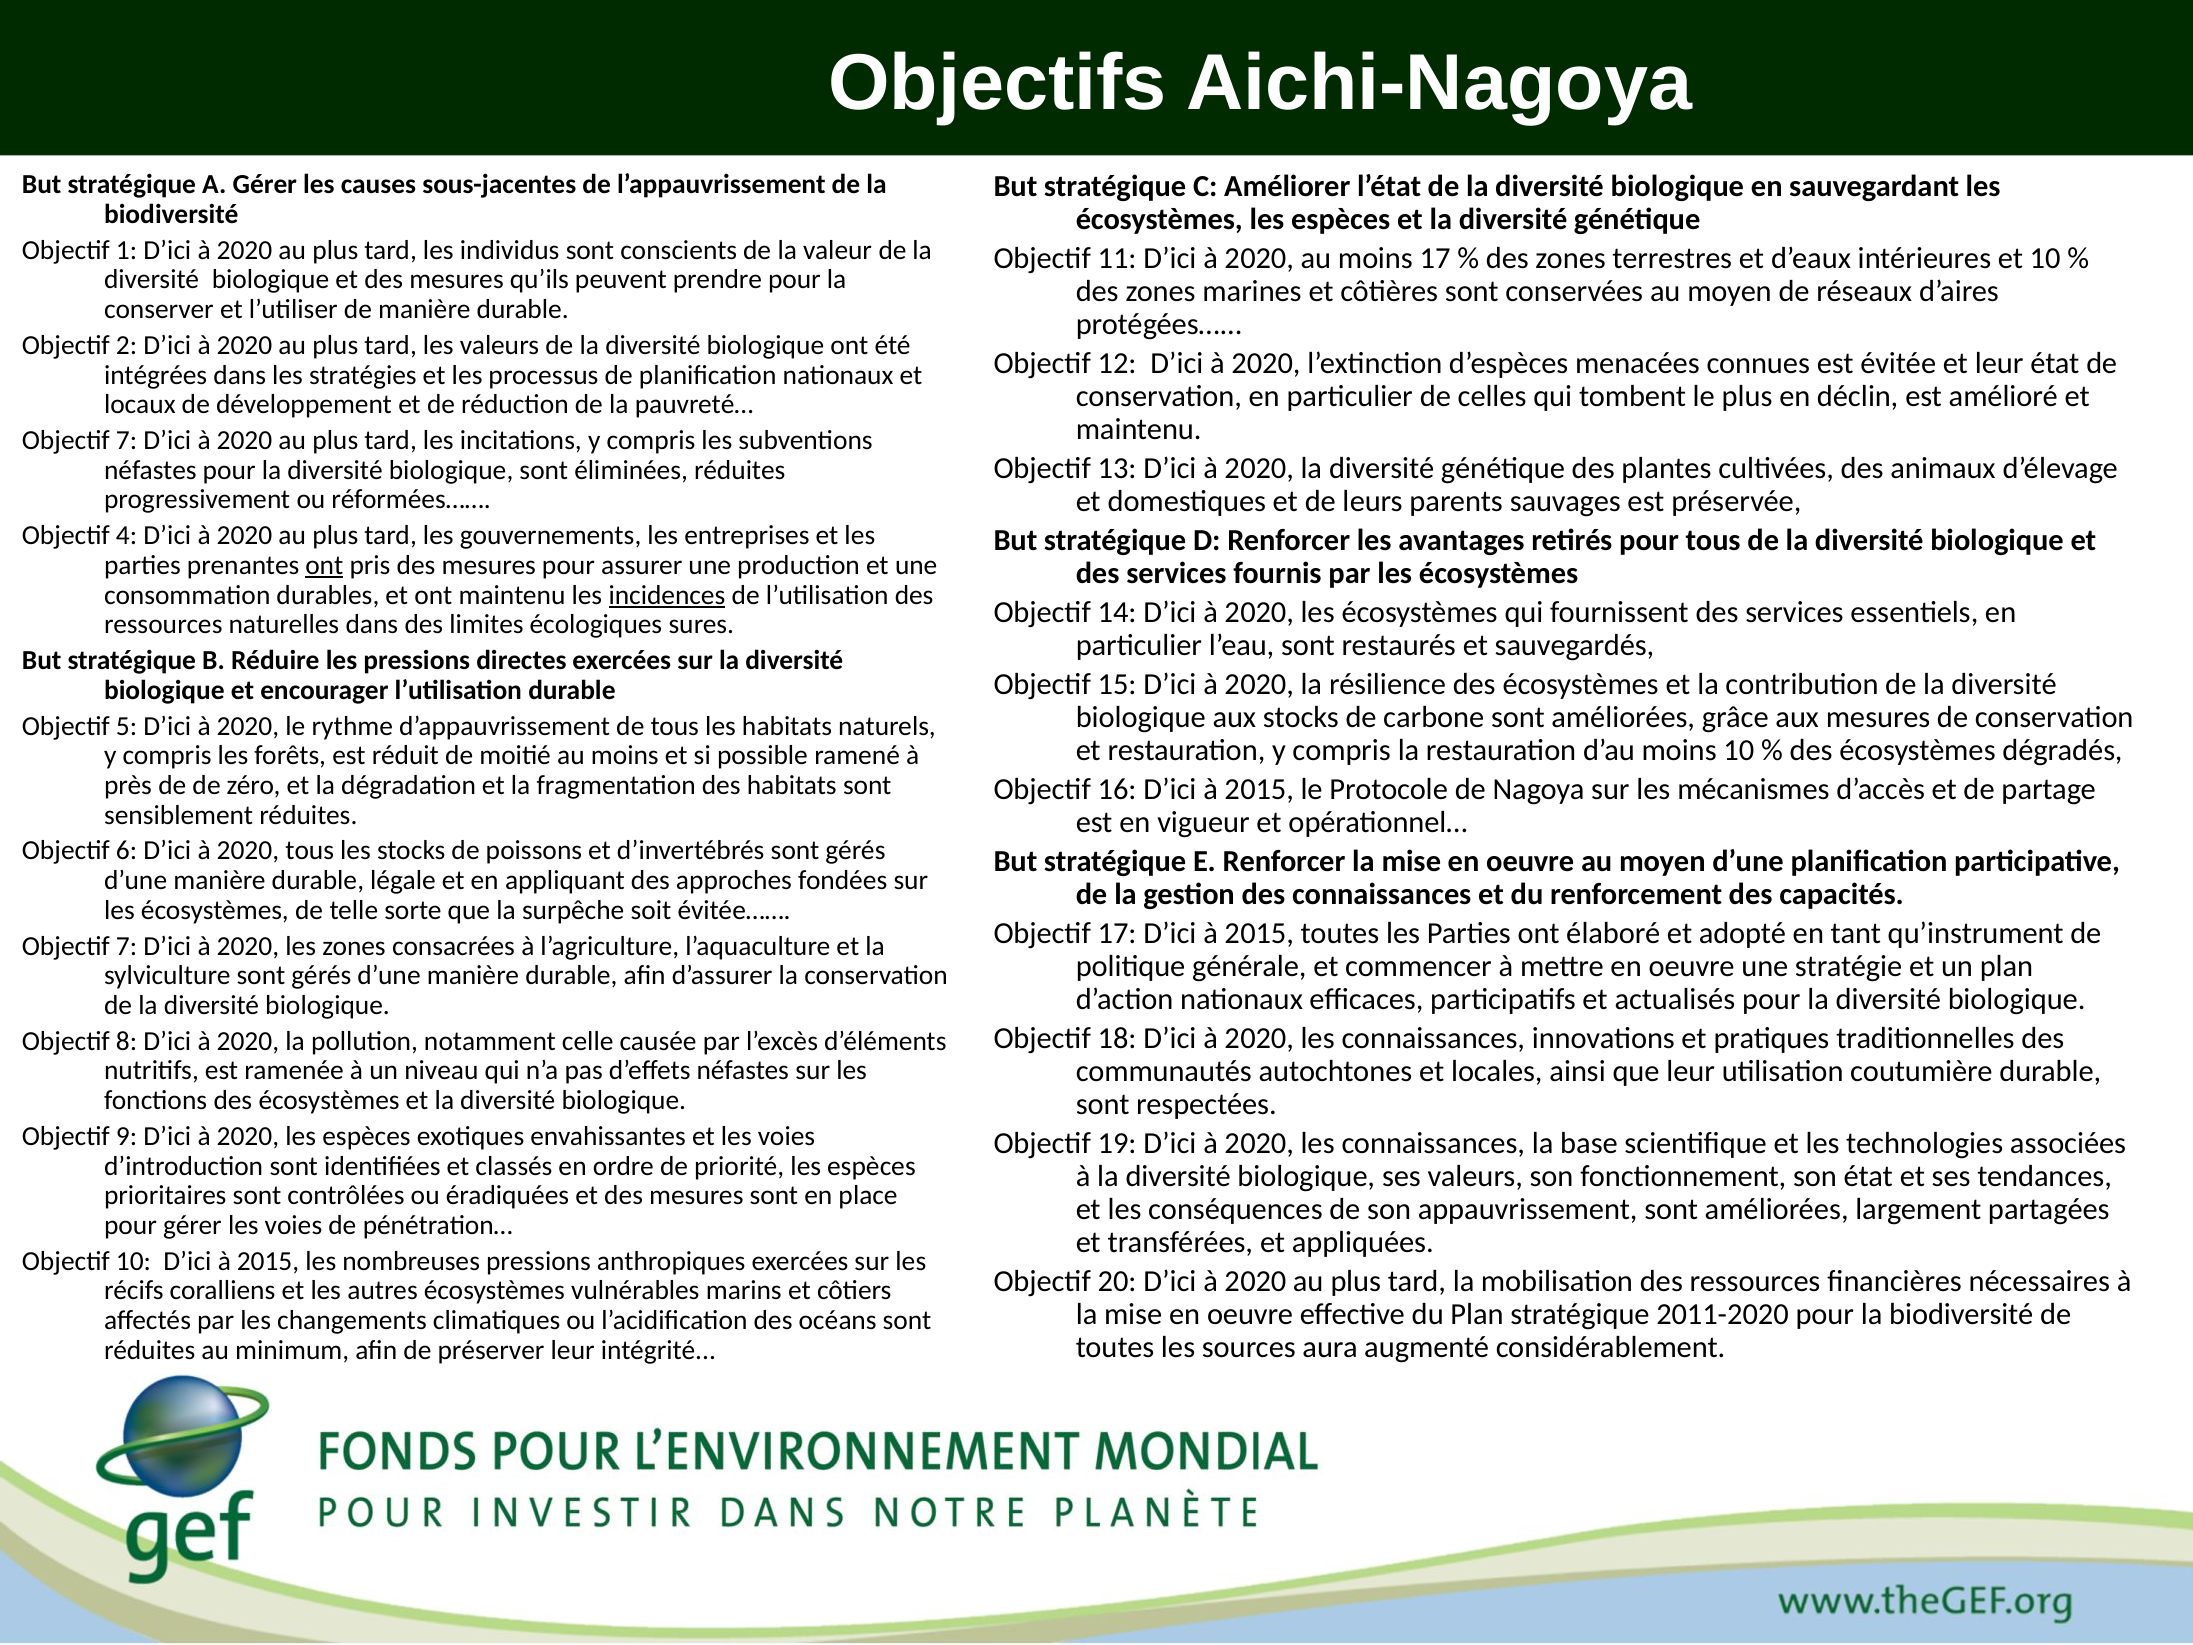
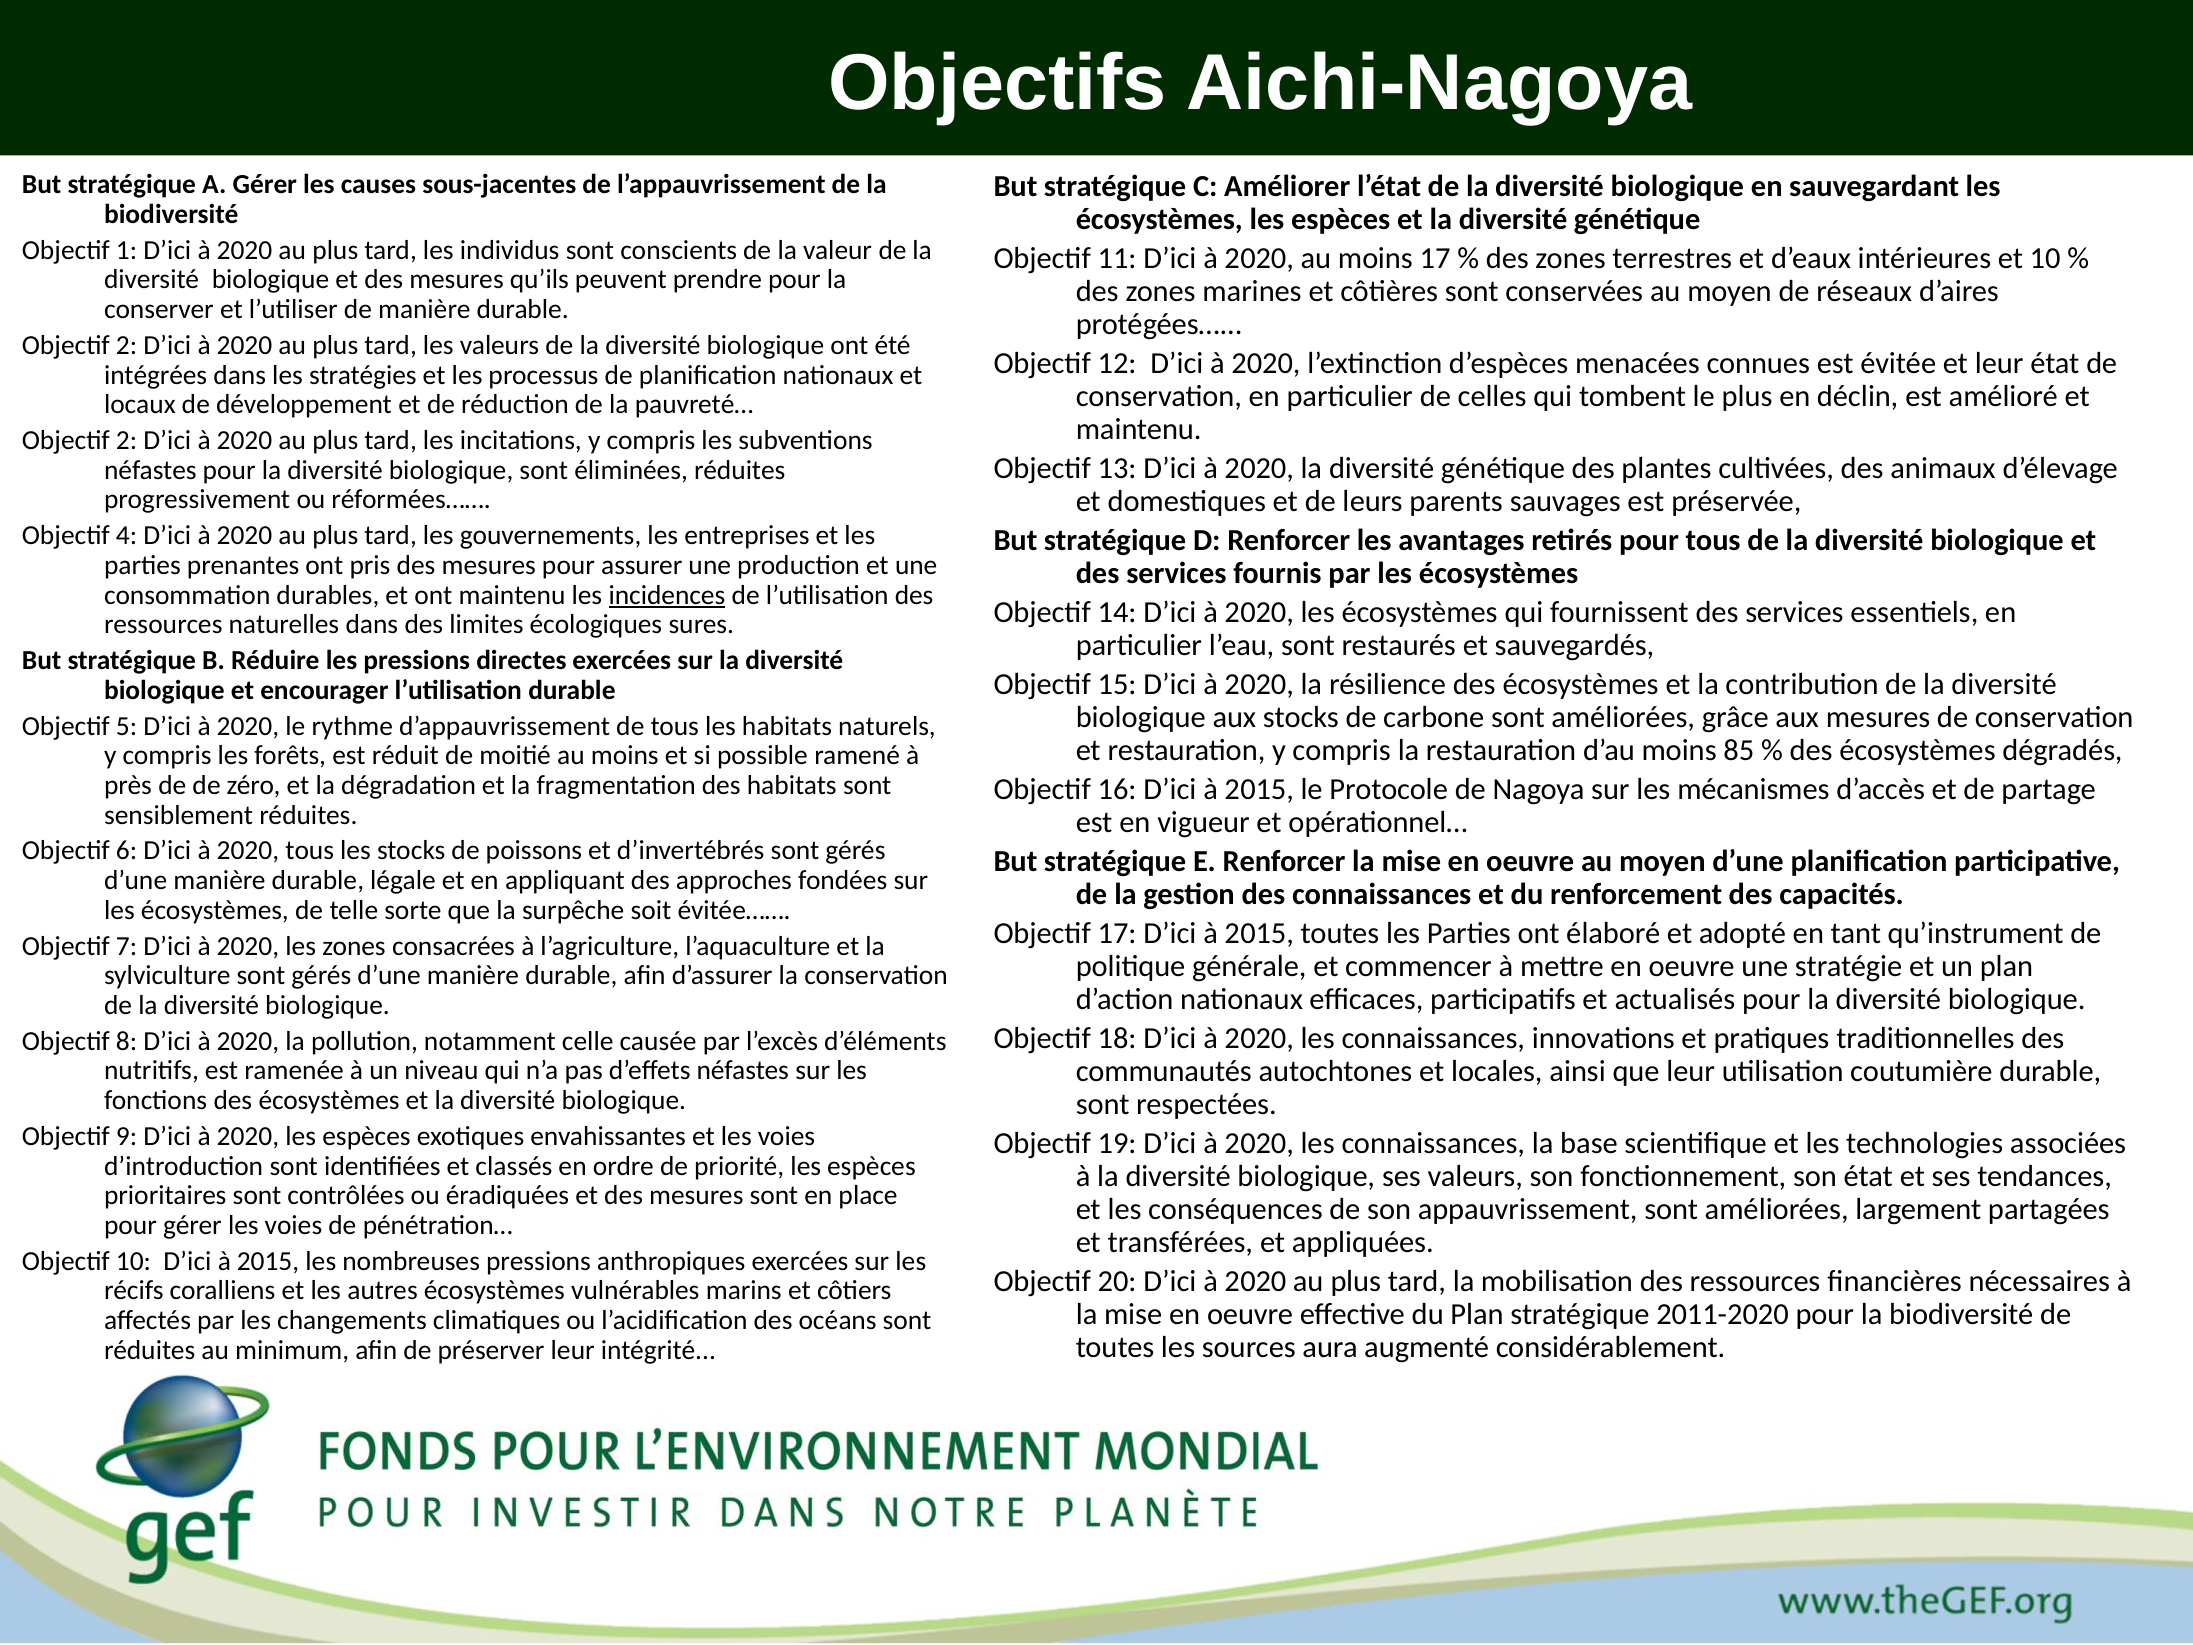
7 at (126, 440): 7 -> 2
ont at (324, 565) underline: present -> none
moins 10: 10 -> 85
